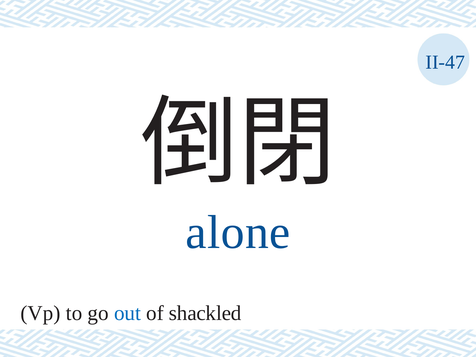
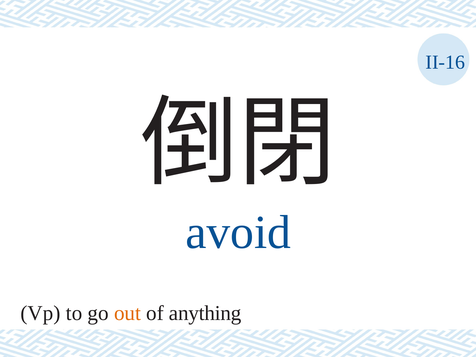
II-47: II-47 -> II-16
alone: alone -> avoid
out colour: blue -> orange
shackled: shackled -> anything
